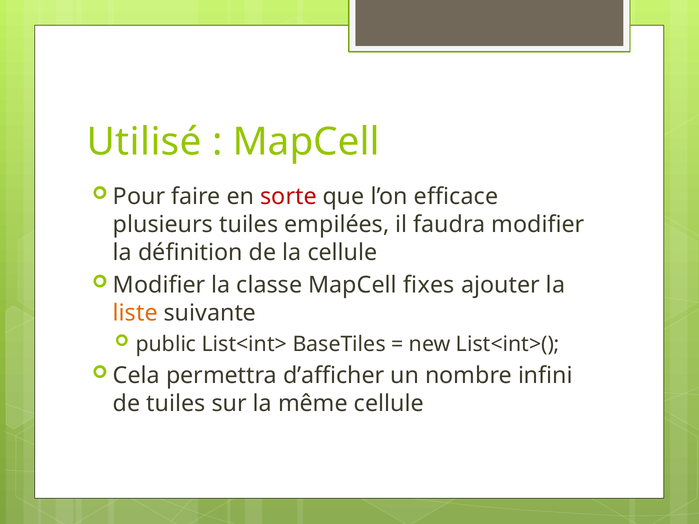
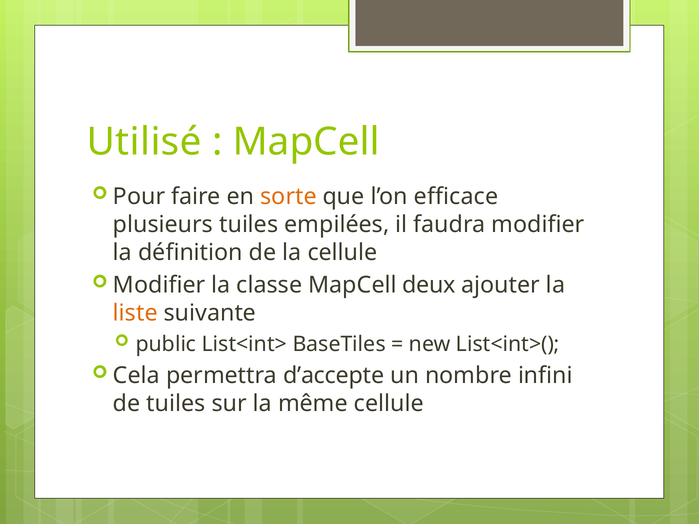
sorte colour: red -> orange
fixes: fixes -> deux
d’afficher: d’afficher -> d’accepte
